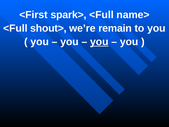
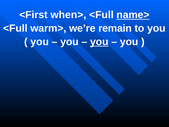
spark>: spark> -> when>
name> underline: none -> present
shout>: shout> -> warm>
